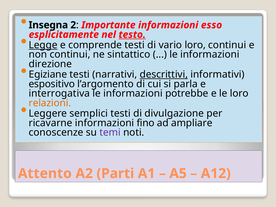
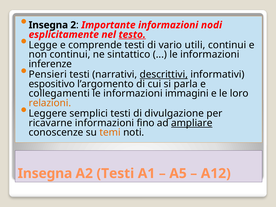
esso: esso -> nodi
Legge underline: present -> none
vario loro: loro -> utili
direzione: direzione -> inferenze
Egiziane: Egiziane -> Pensieri
interrogativa: interrogativa -> collegamenti
potrebbe: potrebbe -> immagini
ampliare underline: none -> present
temi colour: purple -> orange
Attento at (45, 173): Attento -> Insegna
A2 Parti: Parti -> Testi
